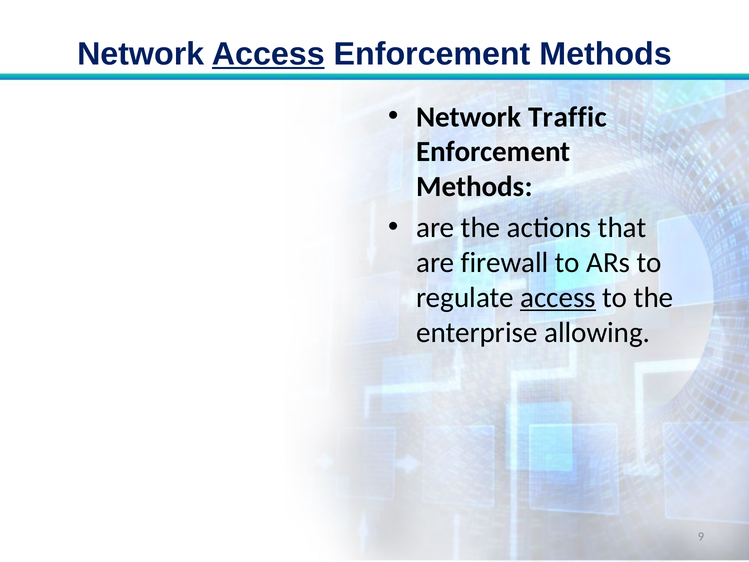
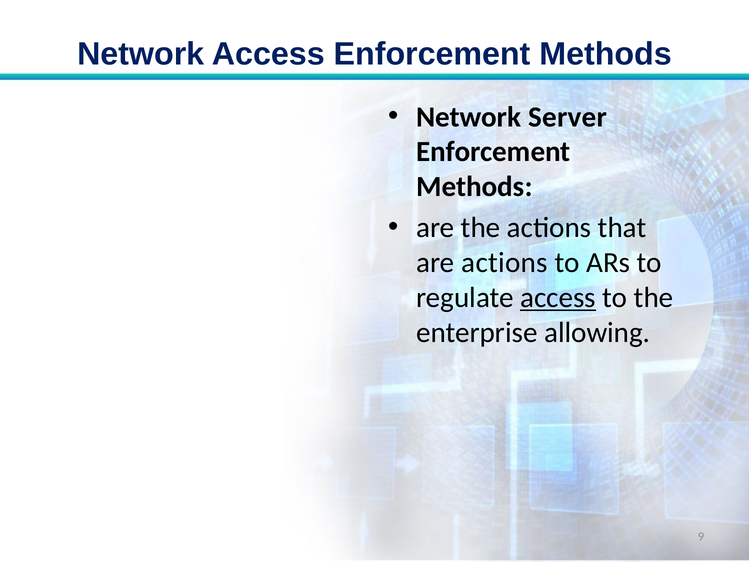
Access at (268, 54) underline: present -> none
Traffic: Traffic -> Server
are firewall: firewall -> actions
